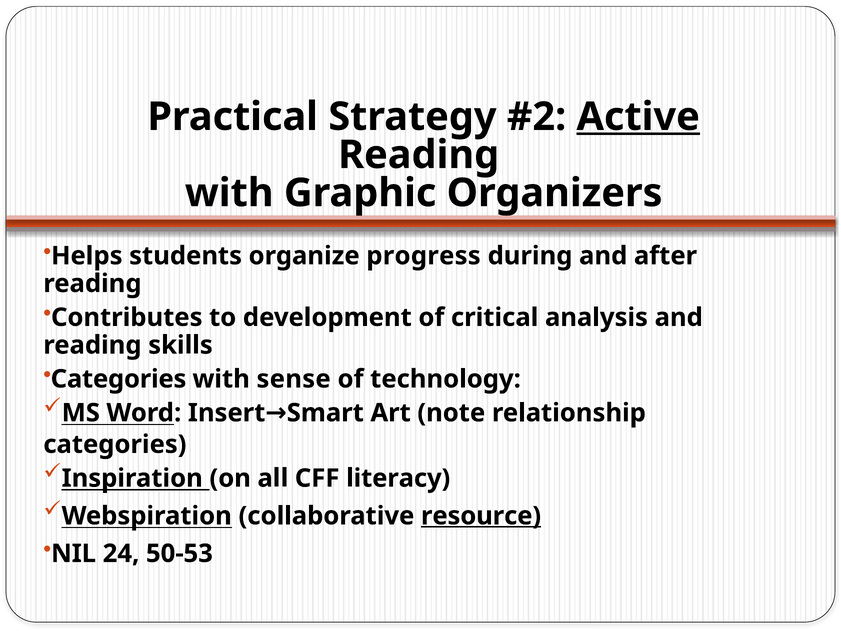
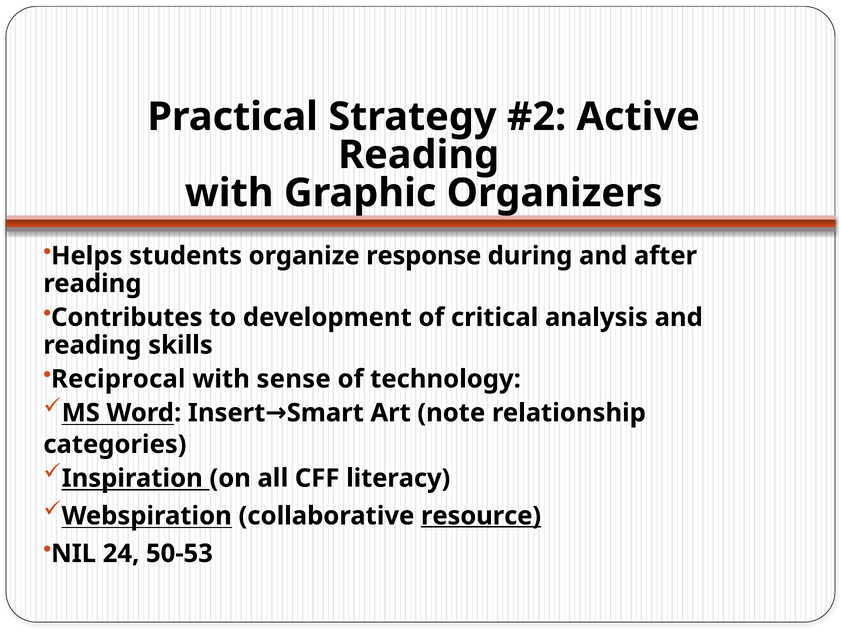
Active underline: present -> none
progress: progress -> response
Categories at (119, 379): Categories -> Reciprocal
